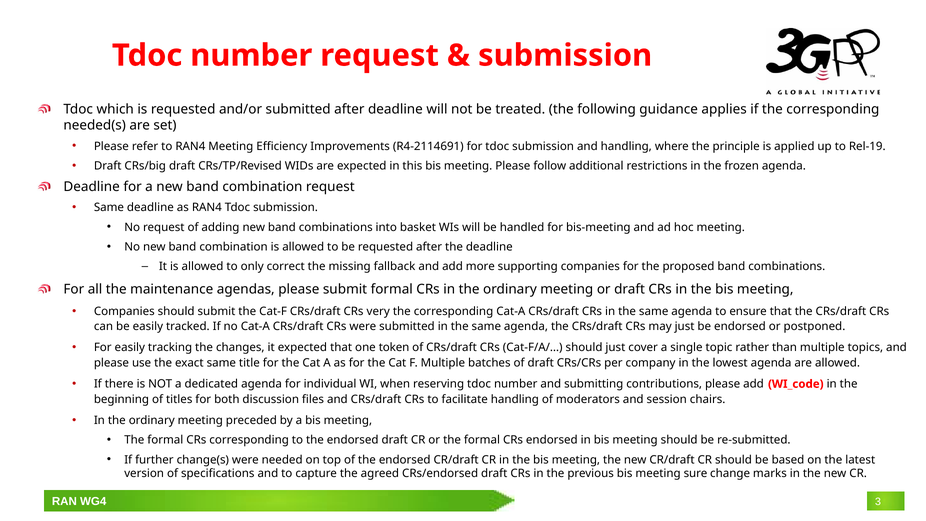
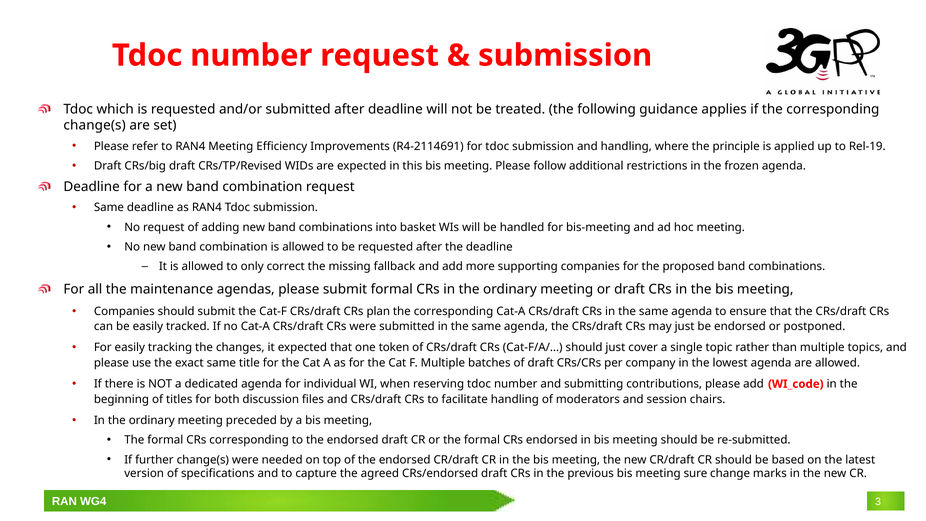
needed(s at (95, 125): needed(s -> change(s
very: very -> plan
